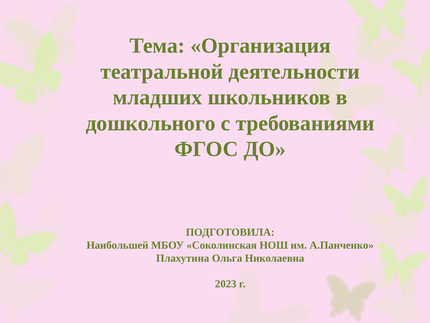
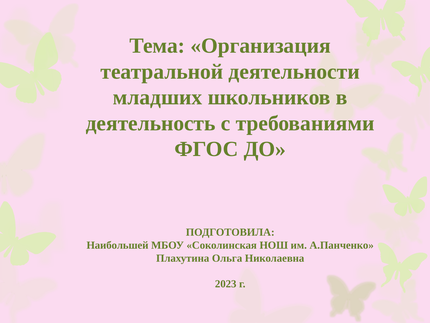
дошкольного: дошкольного -> деятельность
